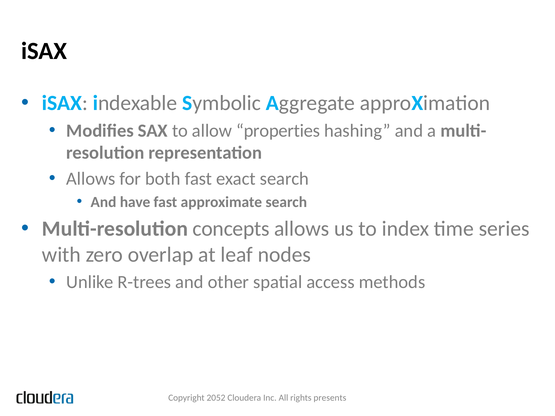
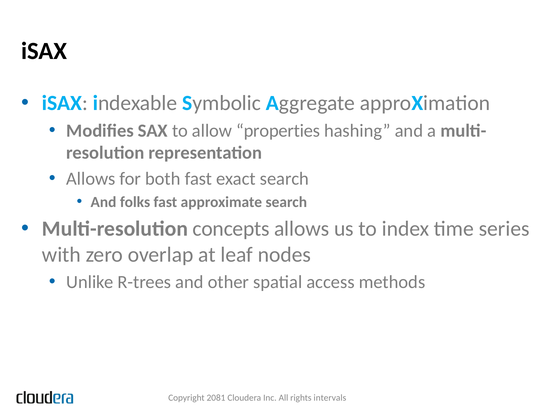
have: have -> folks
2052: 2052 -> 2081
presents: presents -> intervals
